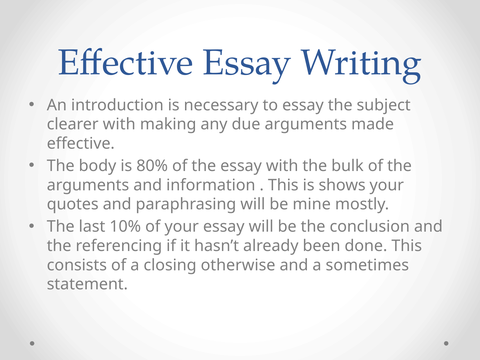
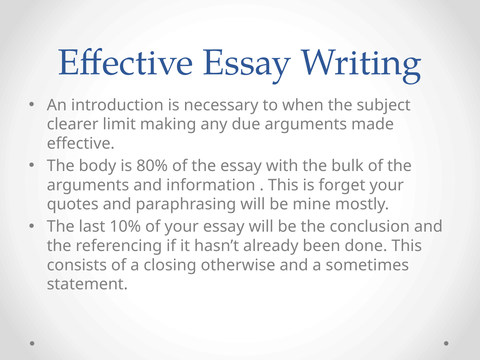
to essay: essay -> when
clearer with: with -> limit
shows: shows -> forget
